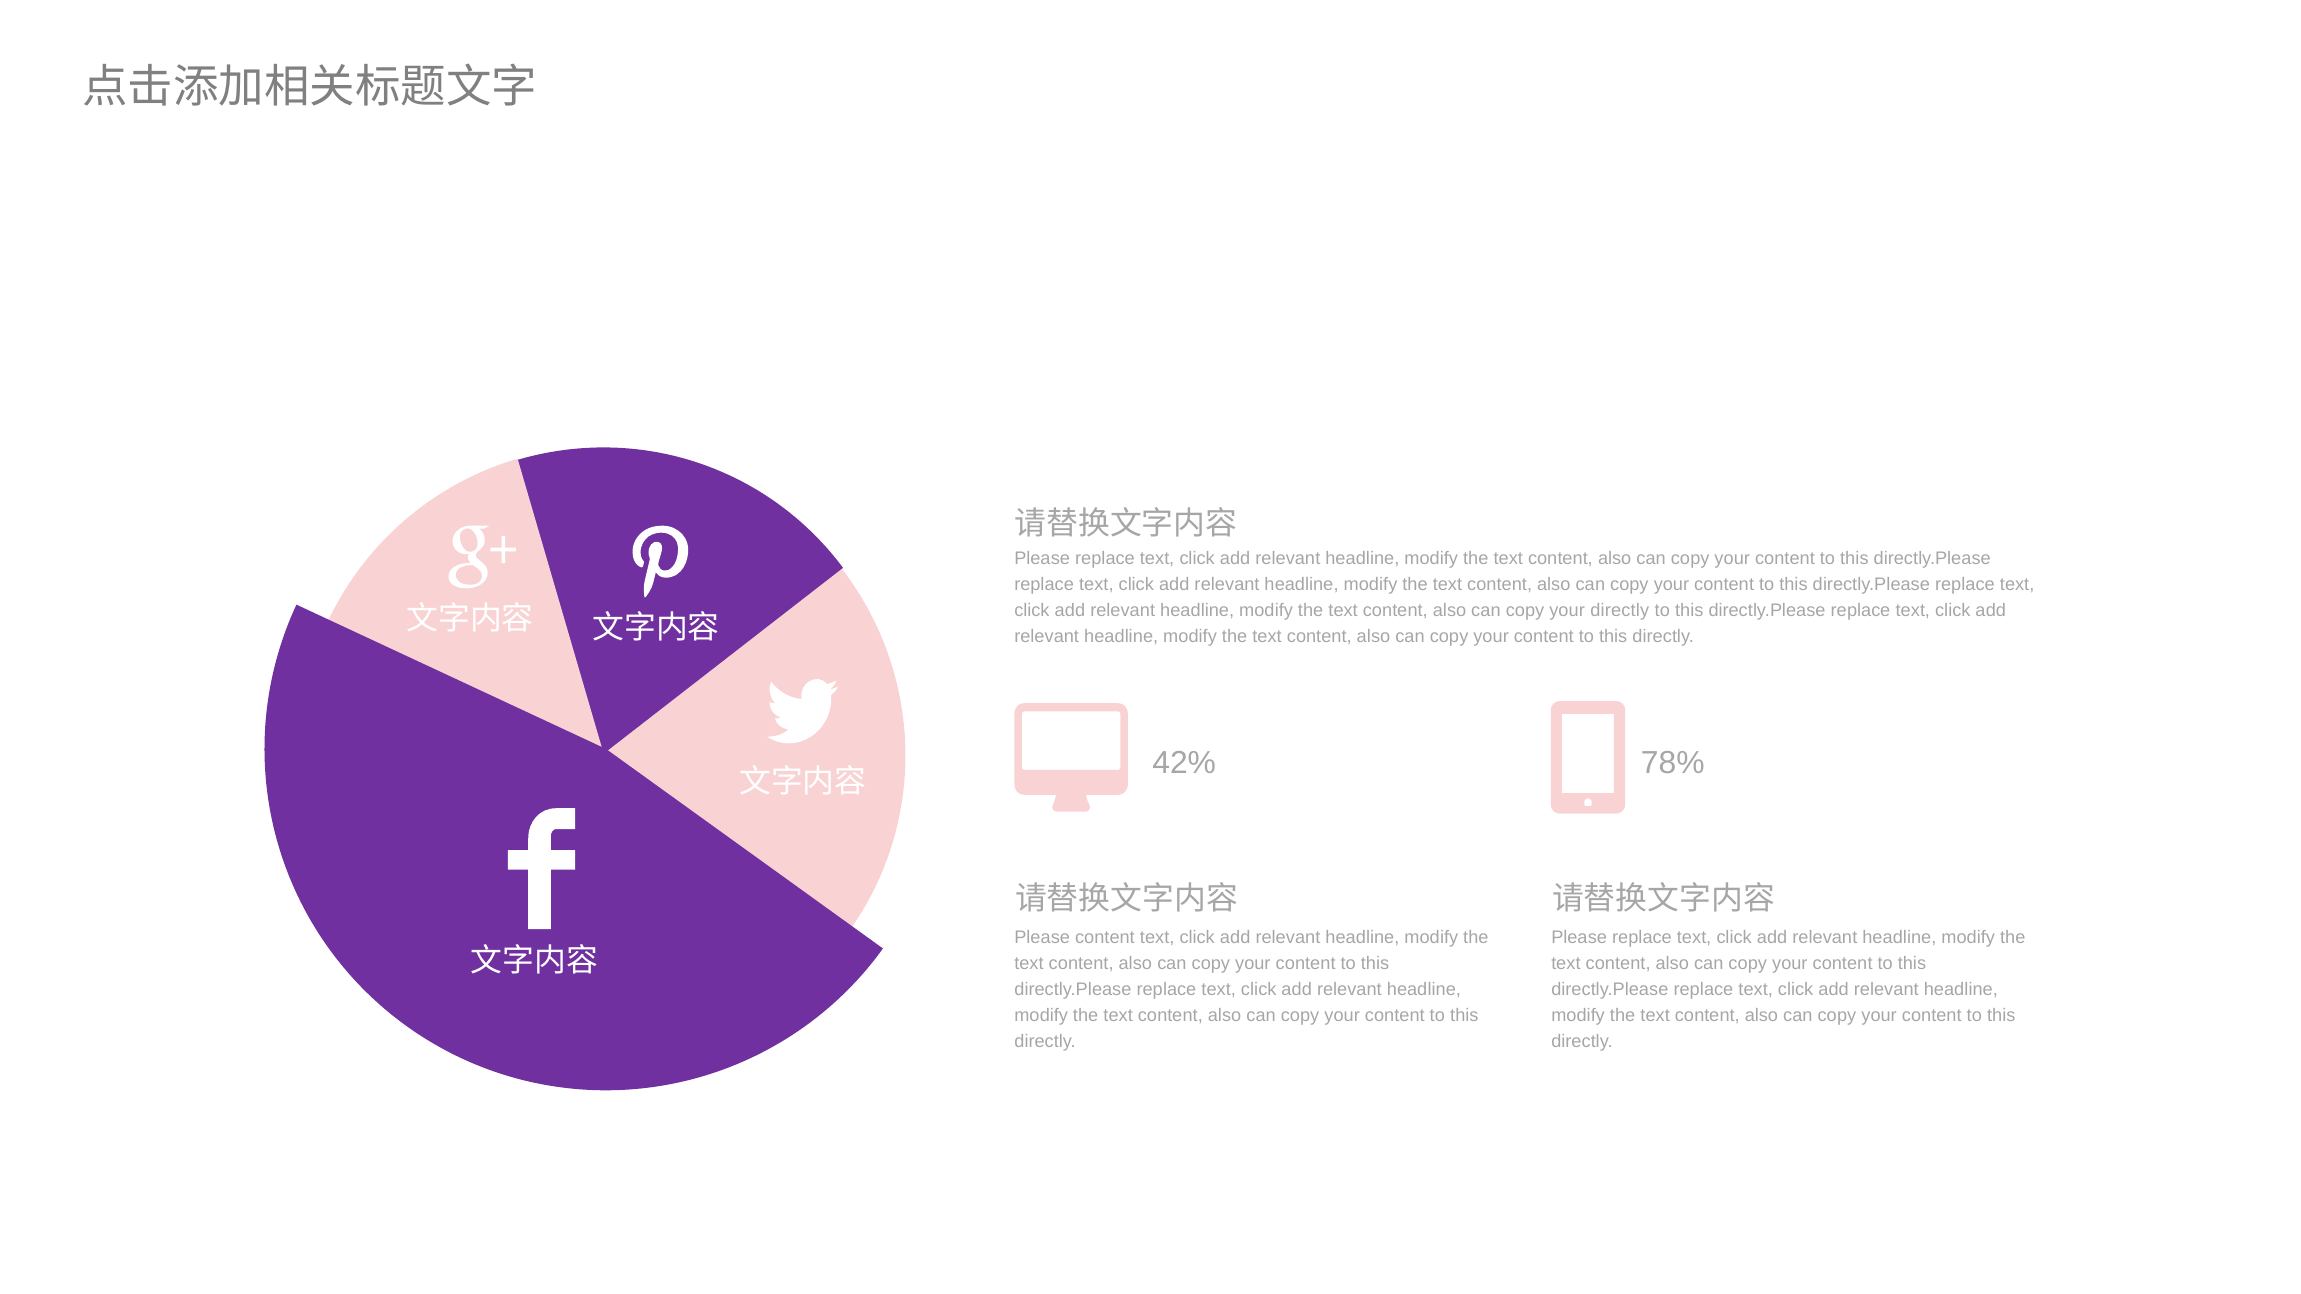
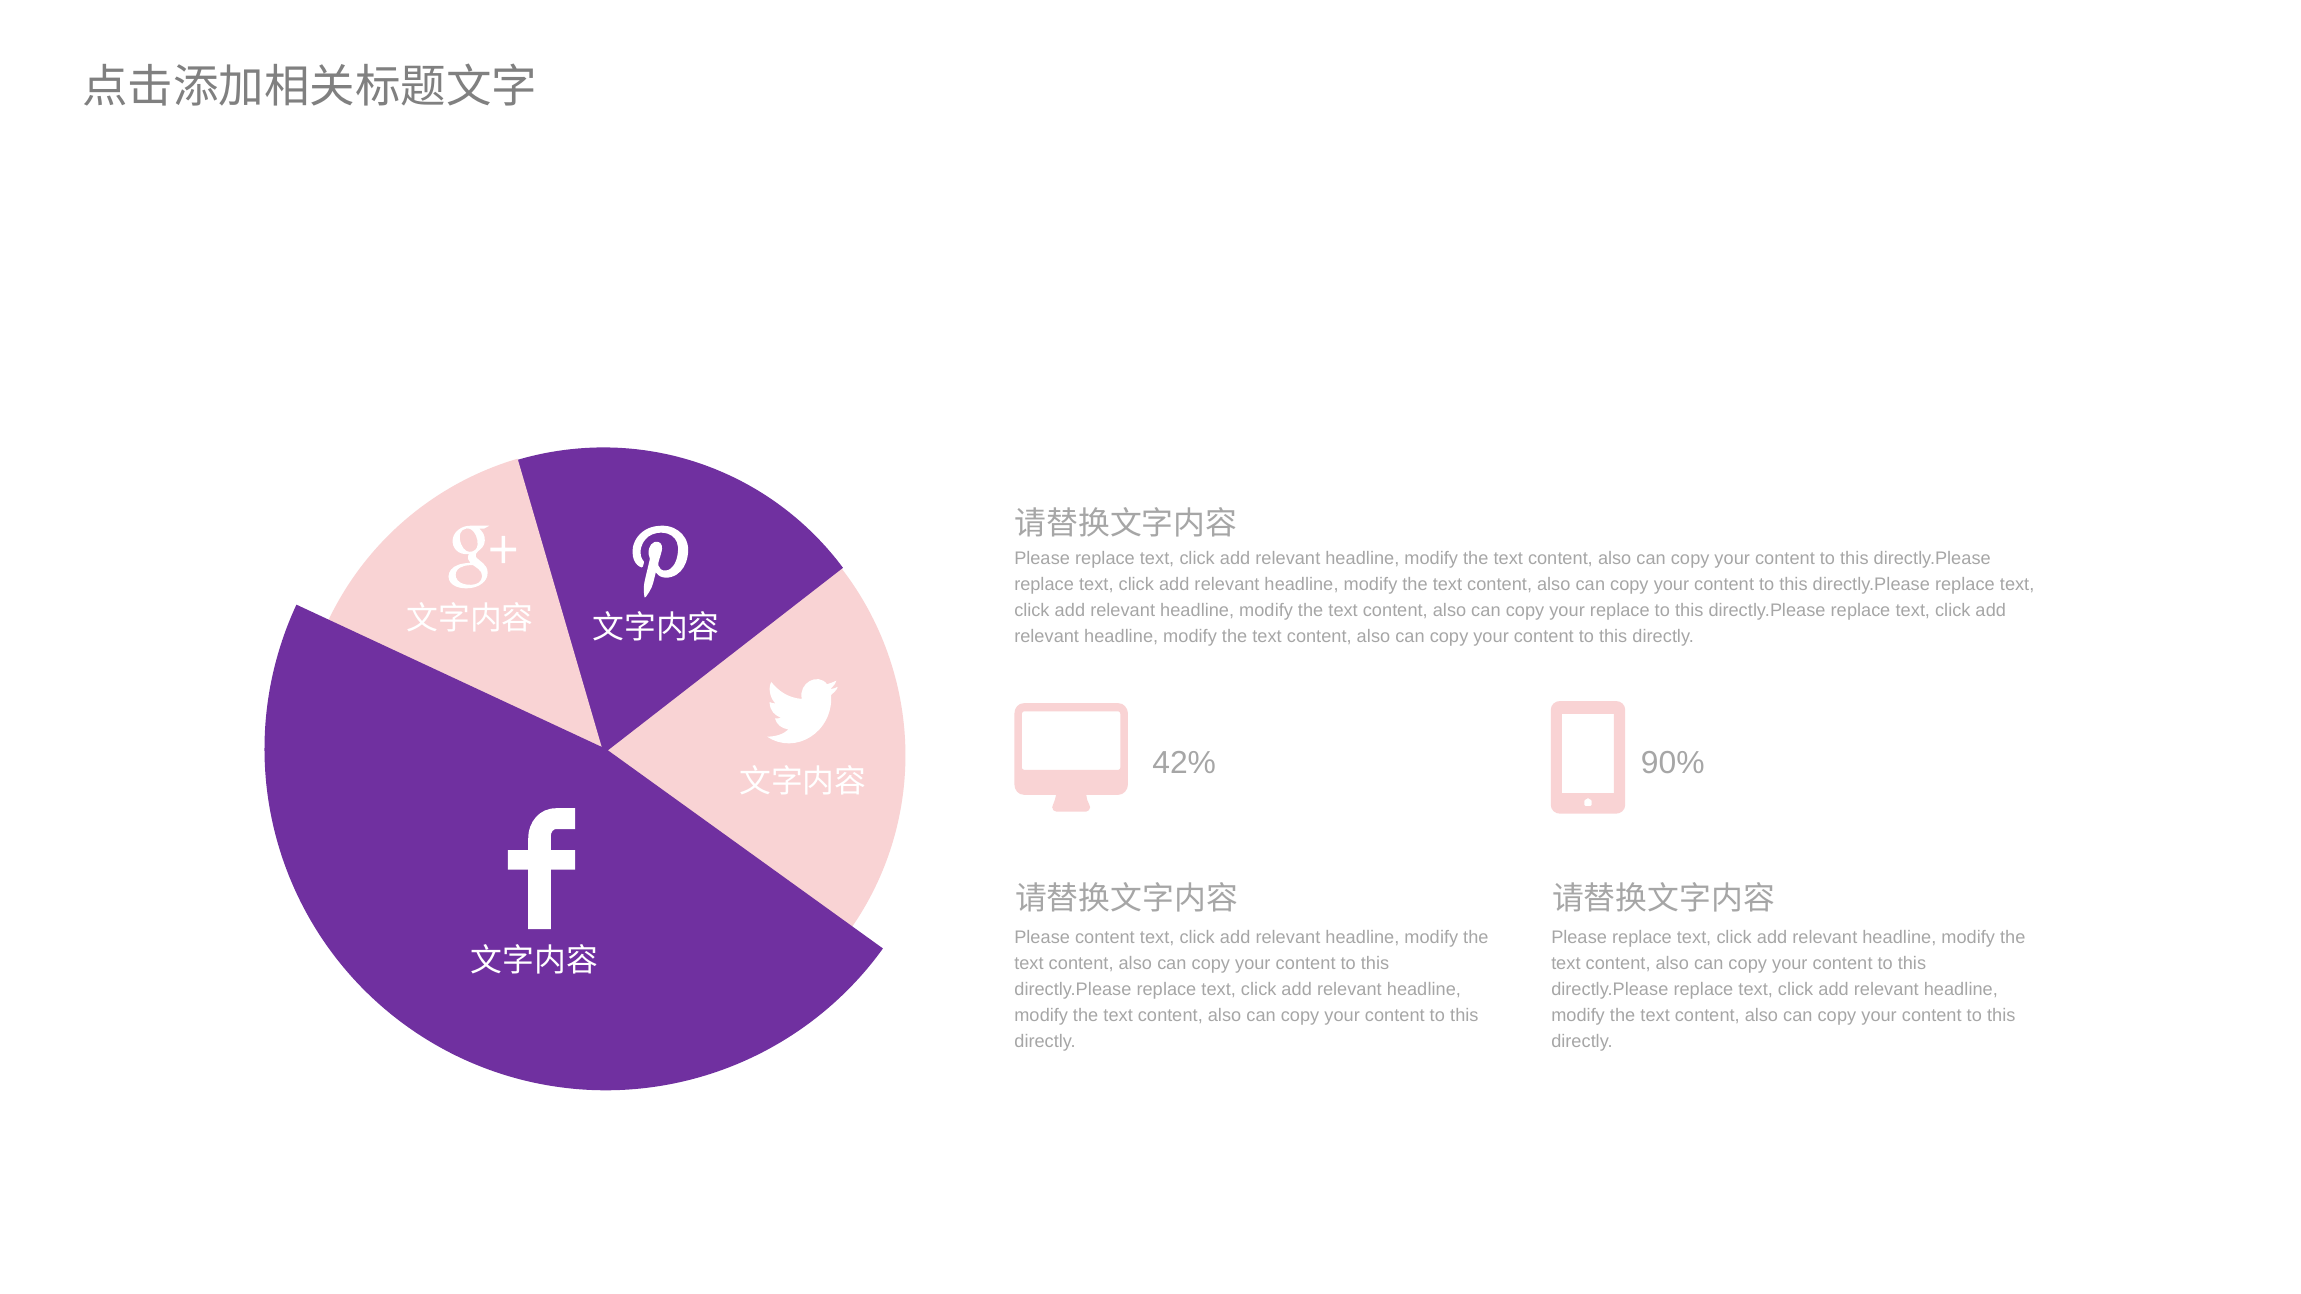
your directly: directly -> replace
78%: 78% -> 90%
